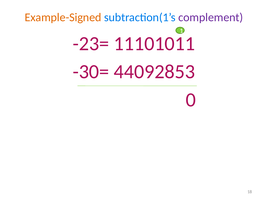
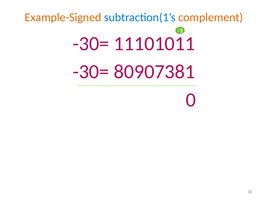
complement colour: purple -> orange
-23= at (91, 44): -23= -> -30=
44092853: 44092853 -> 80907381
